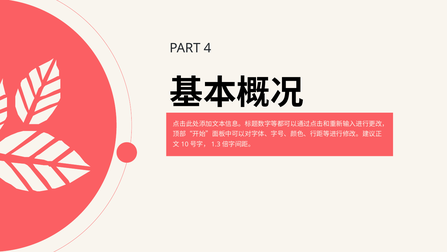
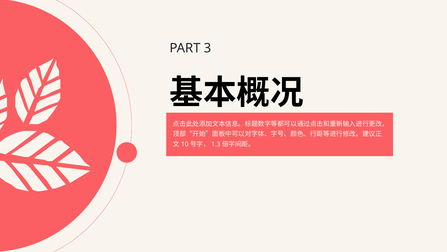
4: 4 -> 3
